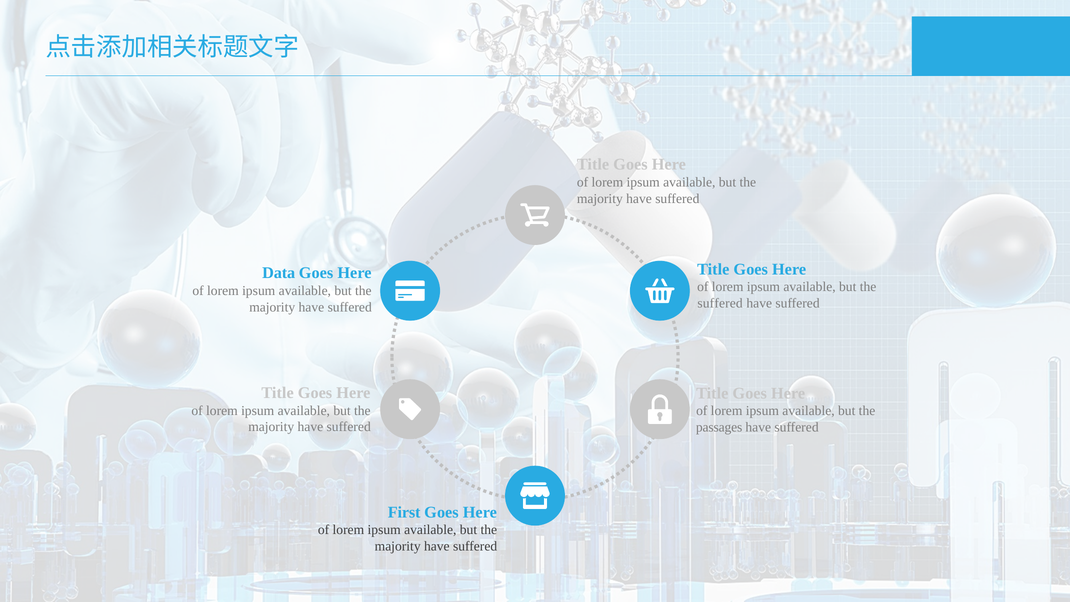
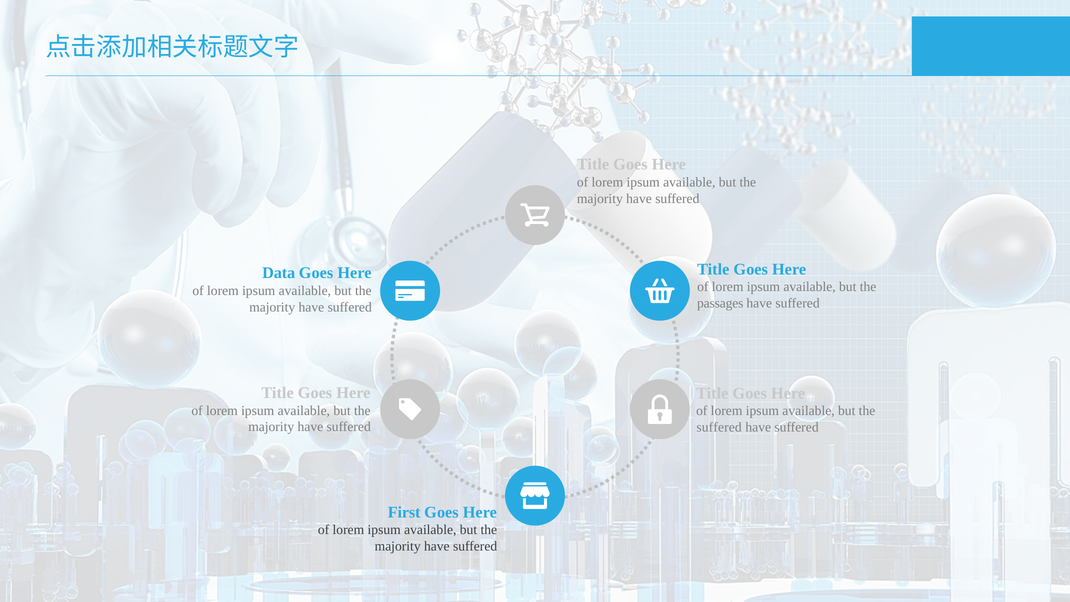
suffered at (720, 303): suffered -> passages
passages at (719, 427): passages -> suffered
